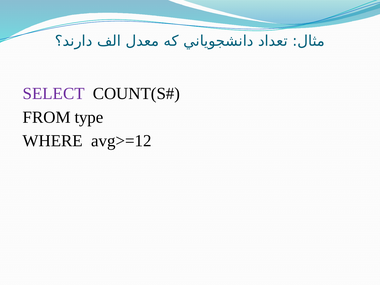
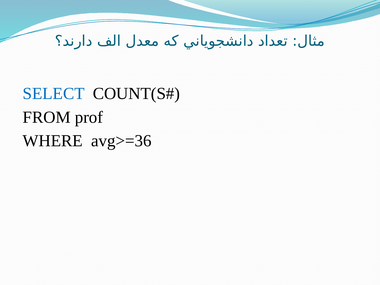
SELECT colour: purple -> blue
type: type -> prof
avg>=12: avg>=12 -> avg>=36
